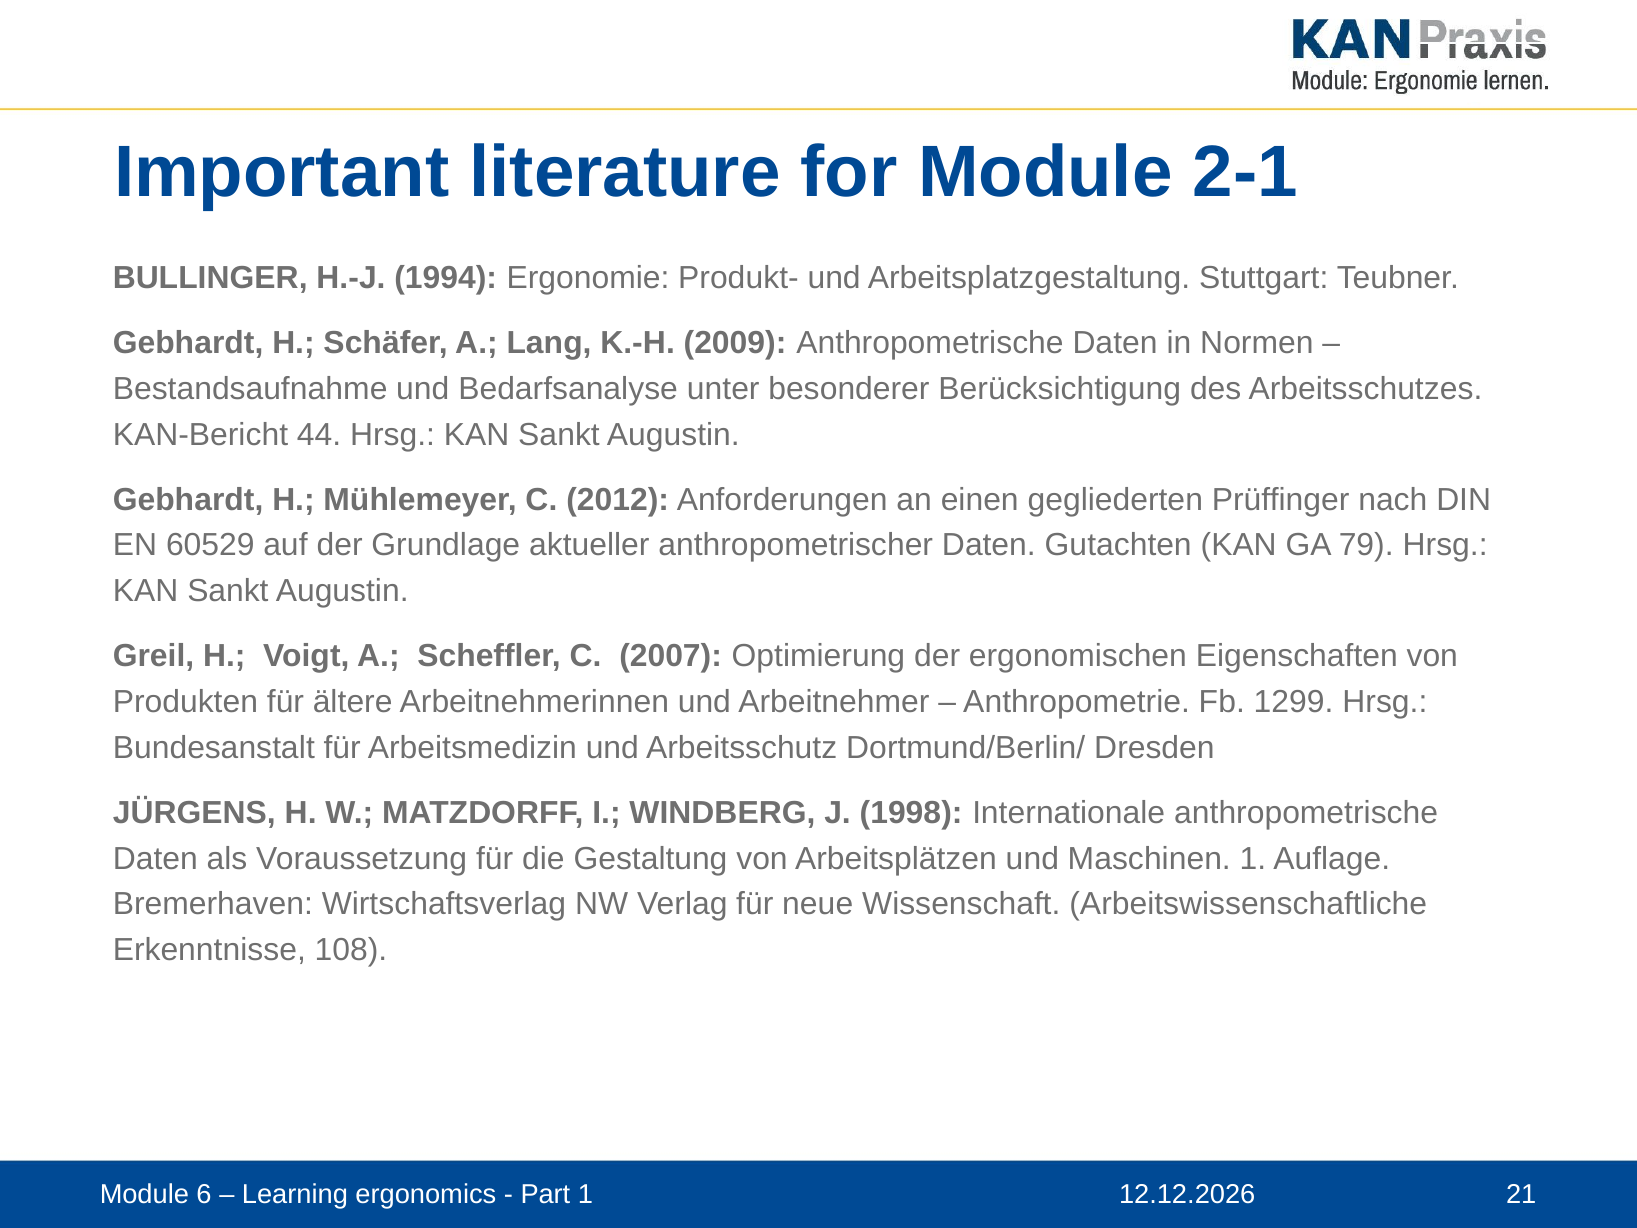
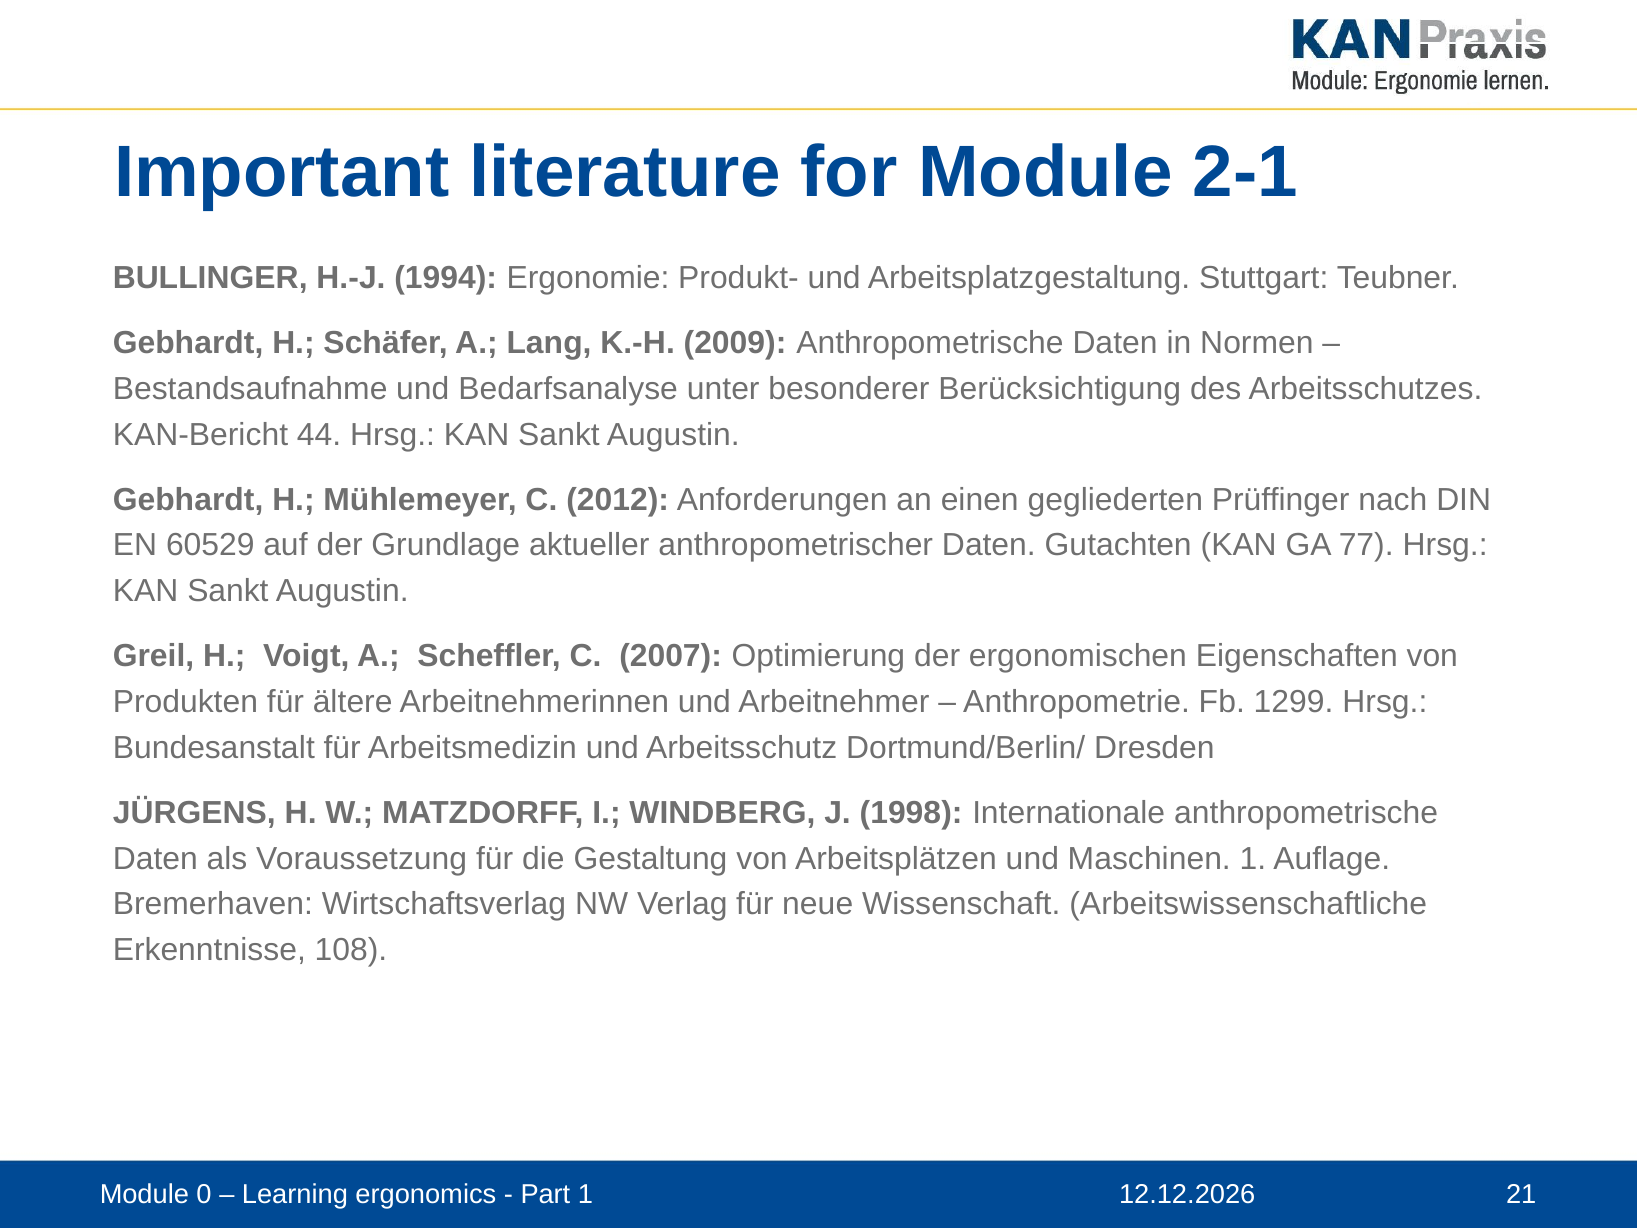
79: 79 -> 77
6: 6 -> 0
